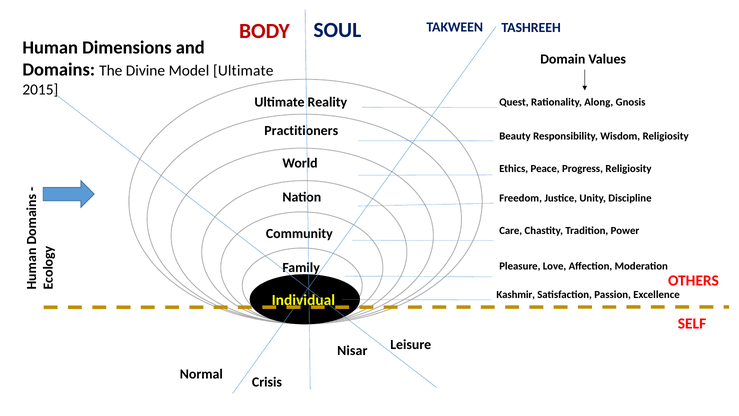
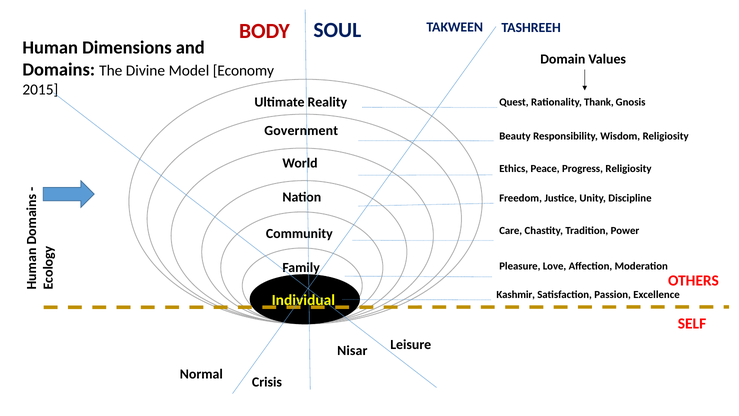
Model Ultimate: Ultimate -> Economy
Along: Along -> Thank
Practitioners: Practitioners -> Government
